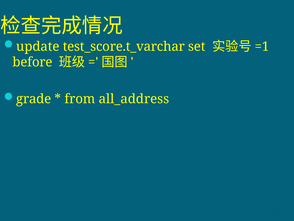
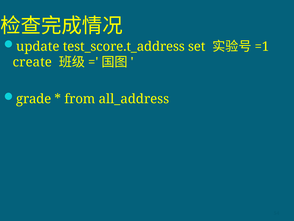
test_score.t_varchar: test_score.t_varchar -> test_score.t_address
before: before -> create
